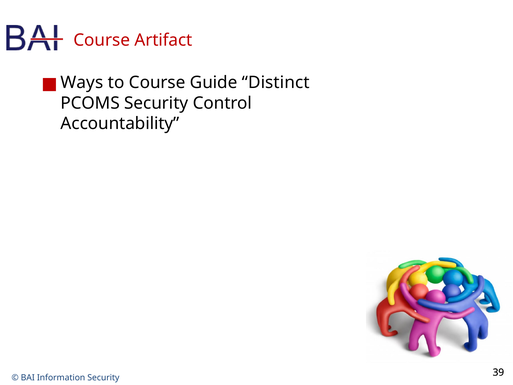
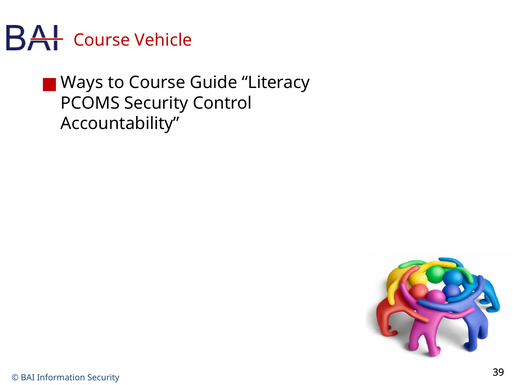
Artifact: Artifact -> Vehicle
Distinct: Distinct -> Literacy
